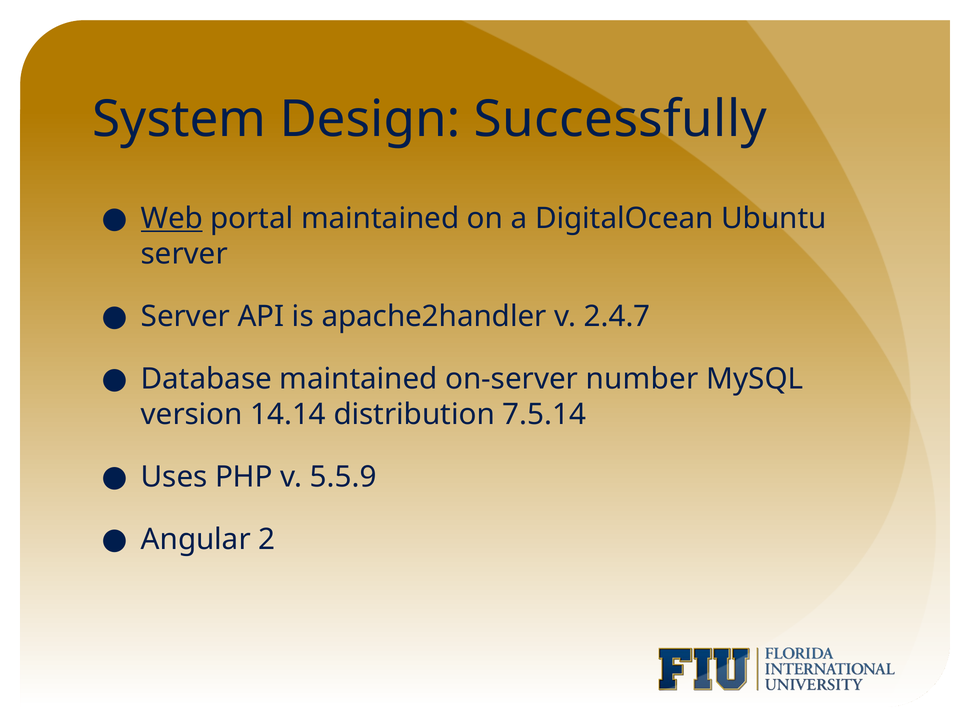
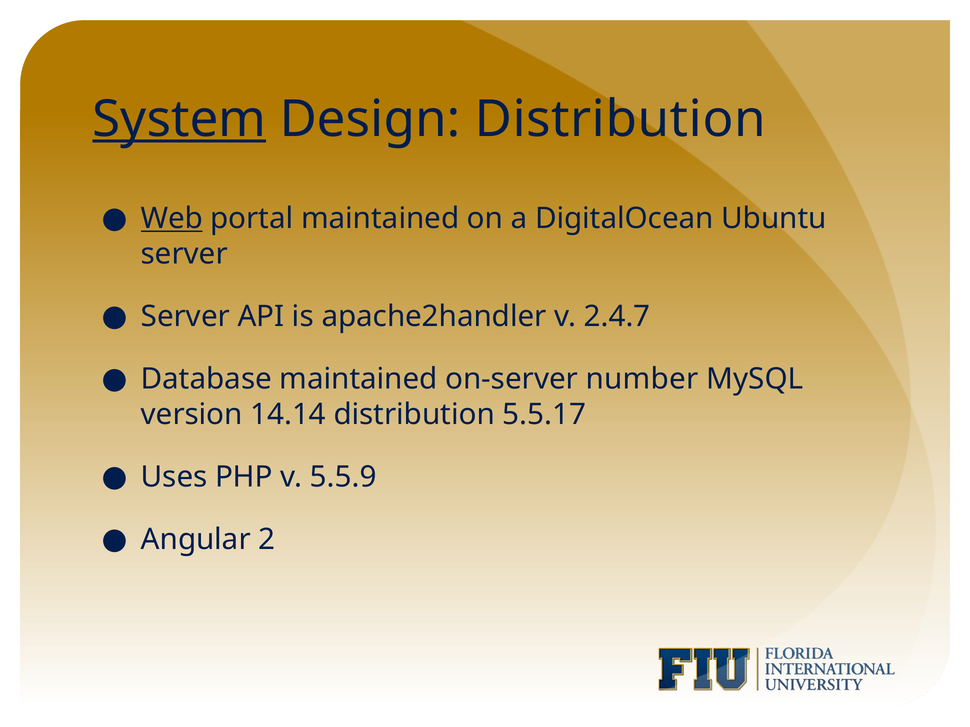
System underline: none -> present
Design Successfully: Successfully -> Distribution
7.5.14: 7.5.14 -> 5.5.17
